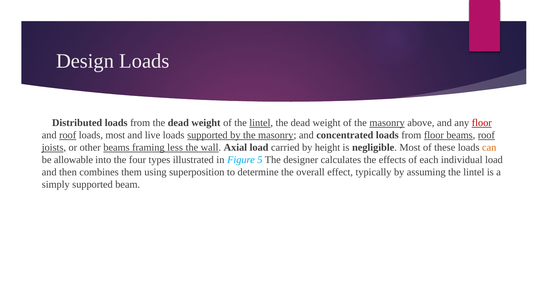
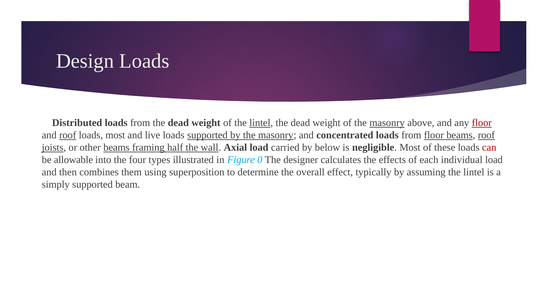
less: less -> half
height: height -> below
can colour: orange -> red
5: 5 -> 0
